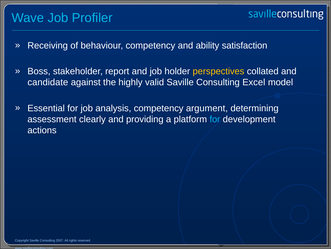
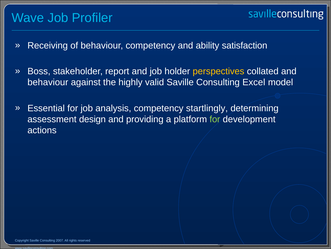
candidate at (48, 82): candidate -> behaviour
argument: argument -> startlingly
clearly: clearly -> design
for at (215, 119) colour: light blue -> light green
